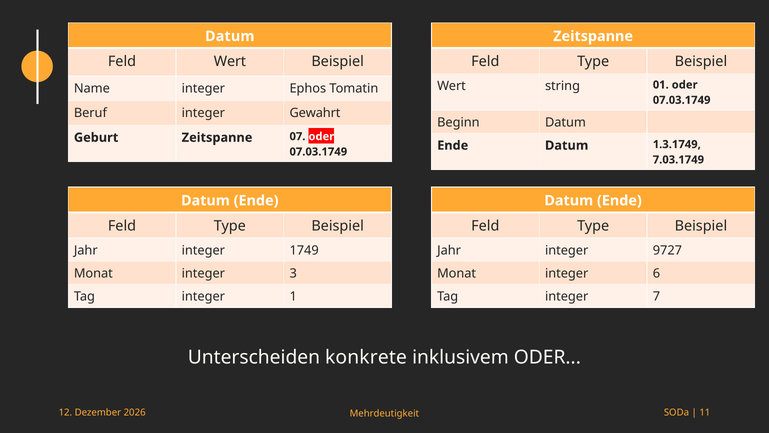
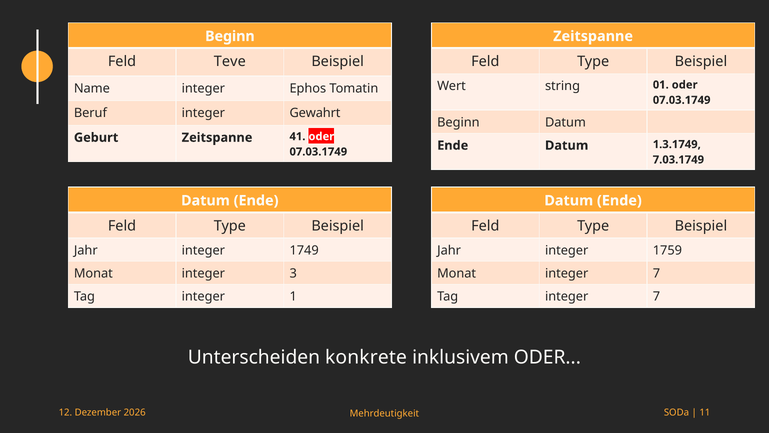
Datum at (230, 36): Datum -> Beginn
Feld Wert: Wert -> Teve
07: 07 -> 41
9727: 9727 -> 1759
Monat integer 6: 6 -> 7
